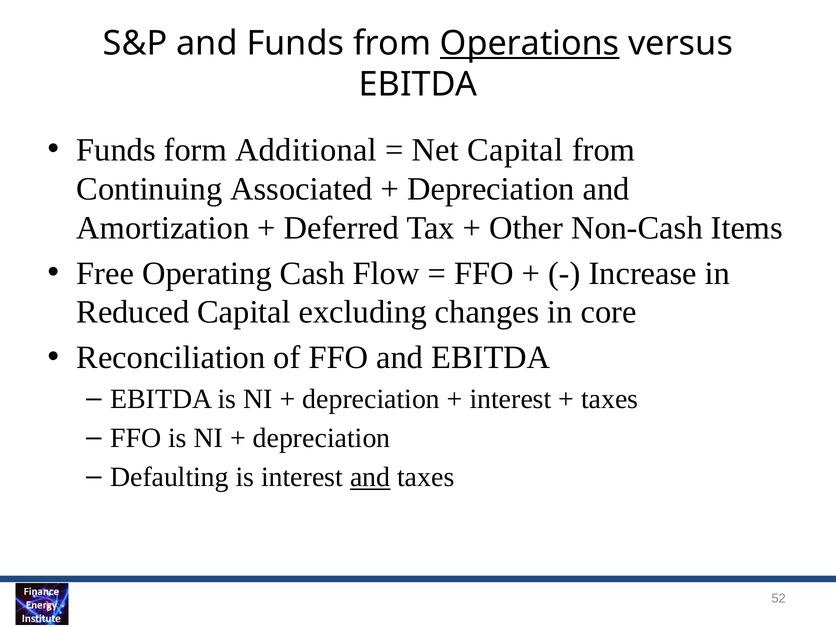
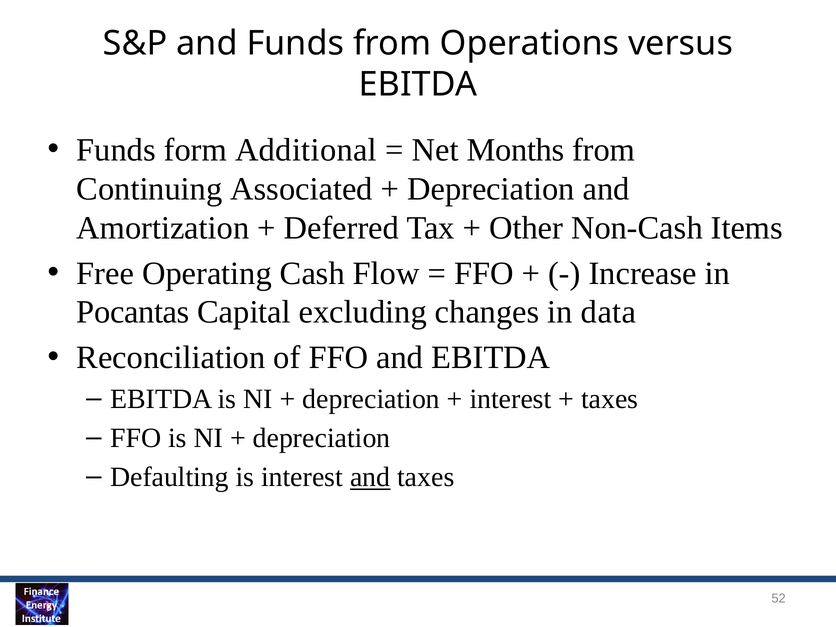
Operations underline: present -> none
Net Capital: Capital -> Months
Reduced: Reduced -> Pocantas
core: core -> data
